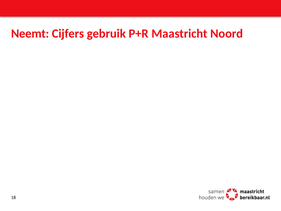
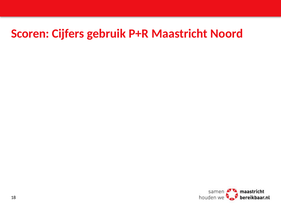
Neemt: Neemt -> Scoren
